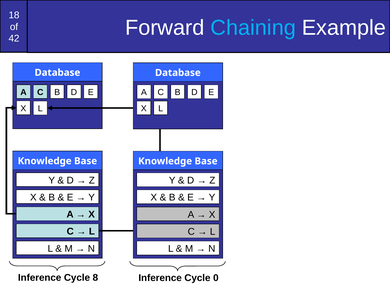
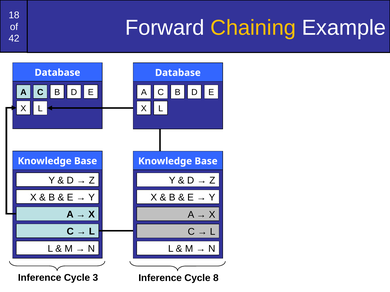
Chaining colour: light blue -> yellow
8: 8 -> 3
0: 0 -> 8
